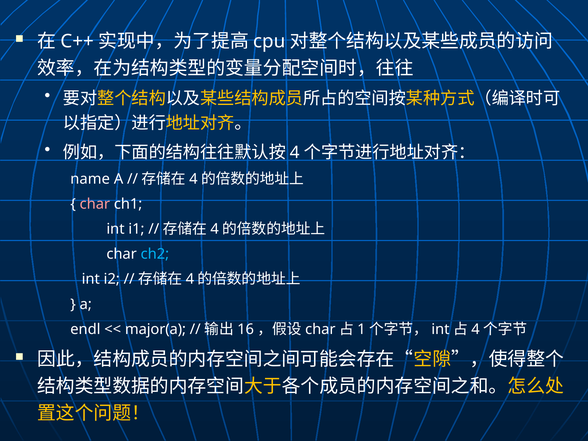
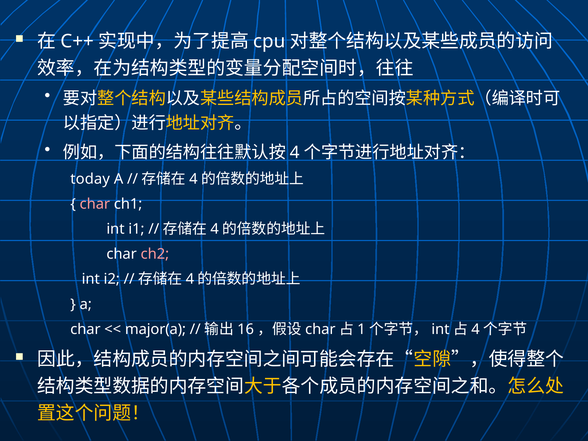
name: name -> today
ch2 colour: light blue -> pink
endl at (85, 329): endl -> char
